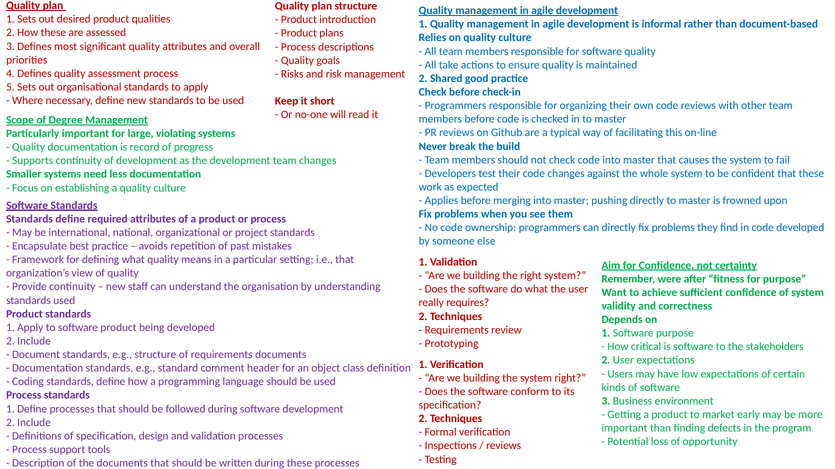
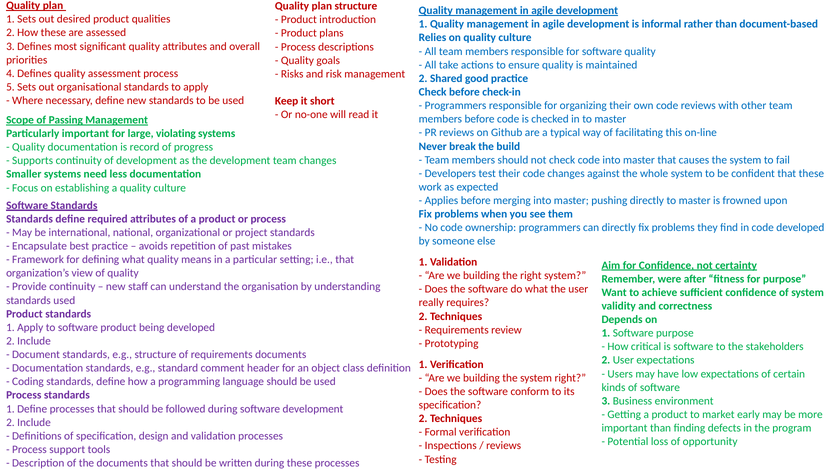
Degree: Degree -> Passing
